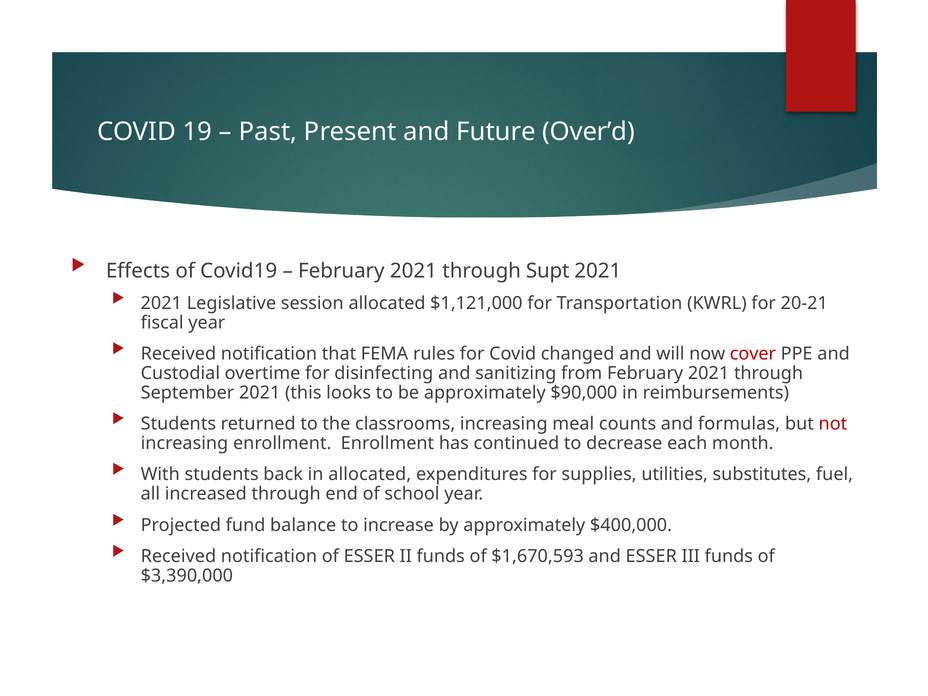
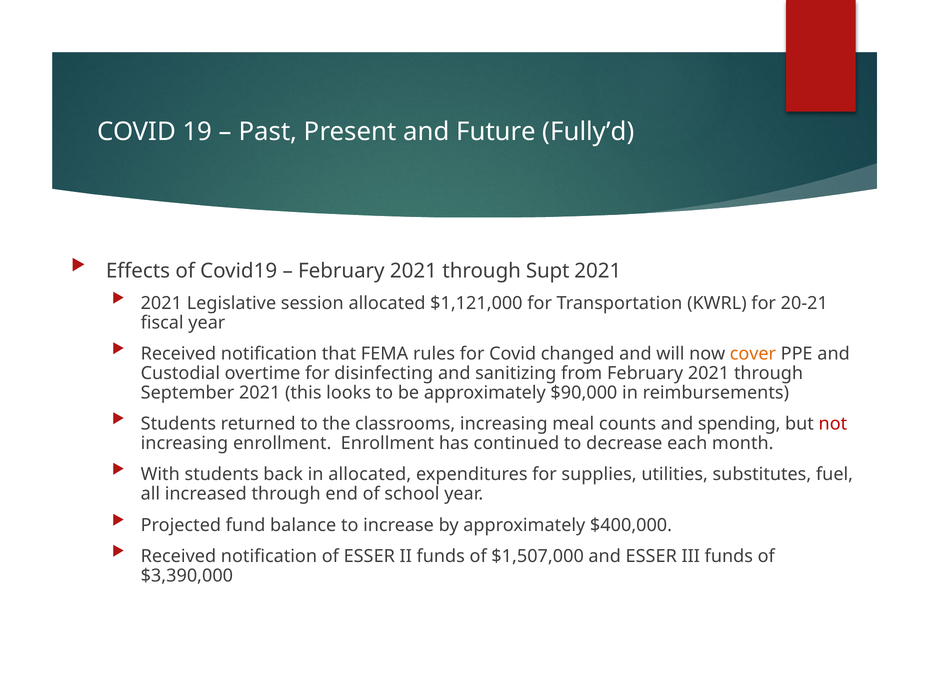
Over’d: Over’d -> Fully’d
cover colour: red -> orange
formulas: formulas -> spending
$1,670,593: $1,670,593 -> $1,507,000
